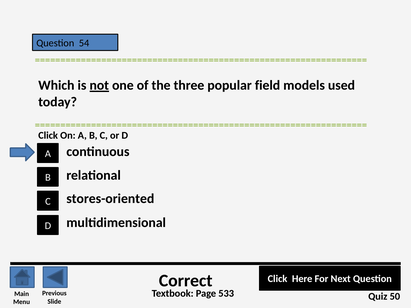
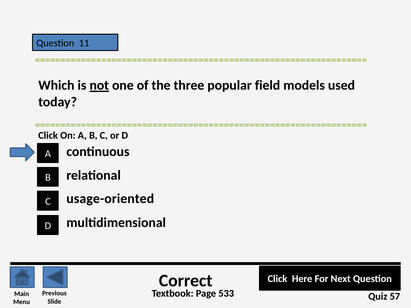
54: 54 -> 11
stores-oriented: stores-oriented -> usage-oriented
50: 50 -> 57
